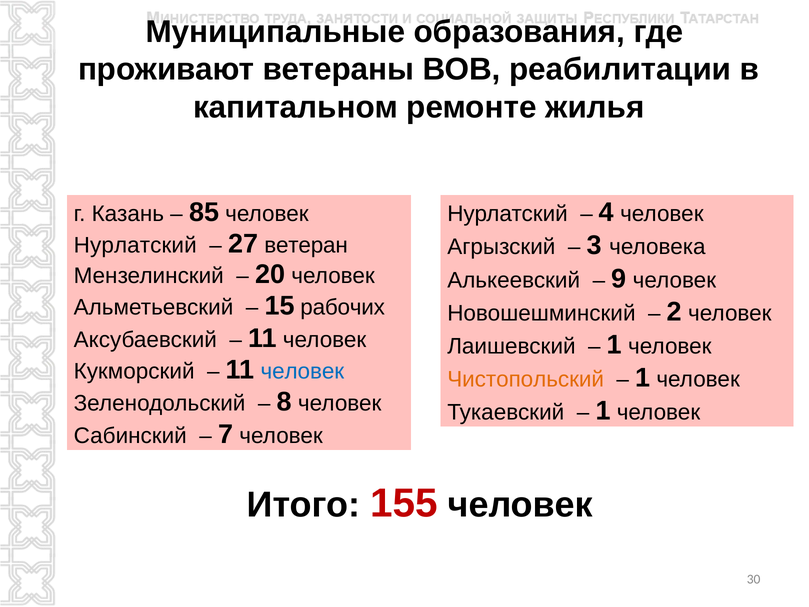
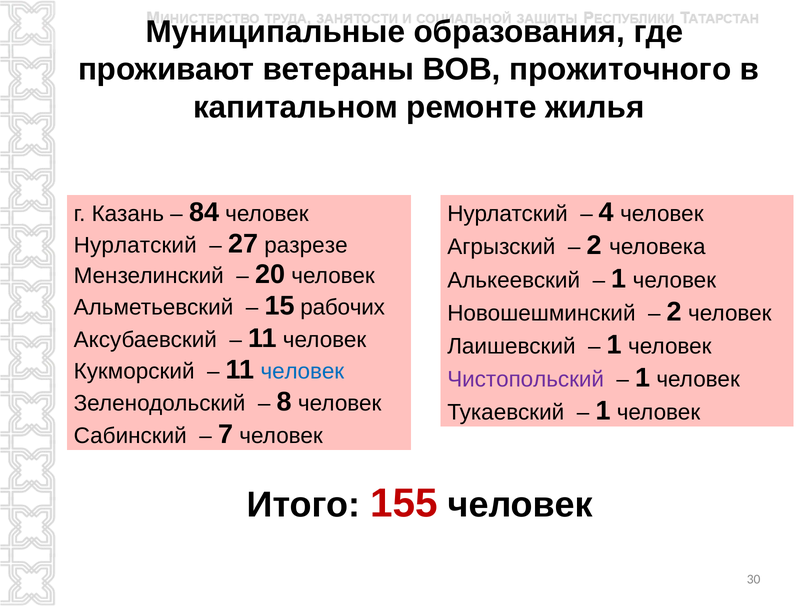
реабилитации: реабилитации -> прожиточного
85: 85 -> 84
ветеран: ветеран -> разрезе
3 at (594, 245): 3 -> 2
9 at (619, 279): 9 -> 1
Чистопольский colour: orange -> purple
